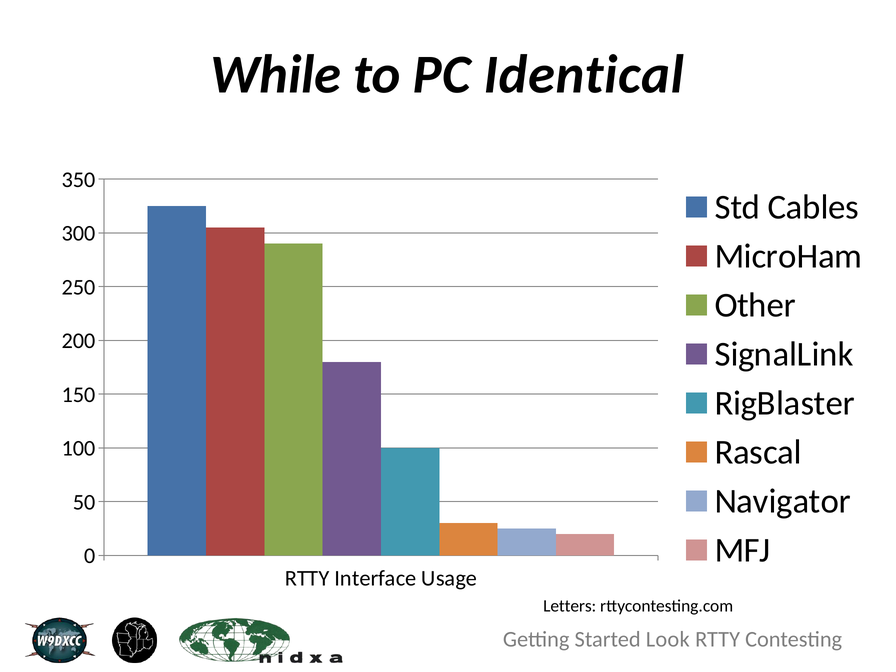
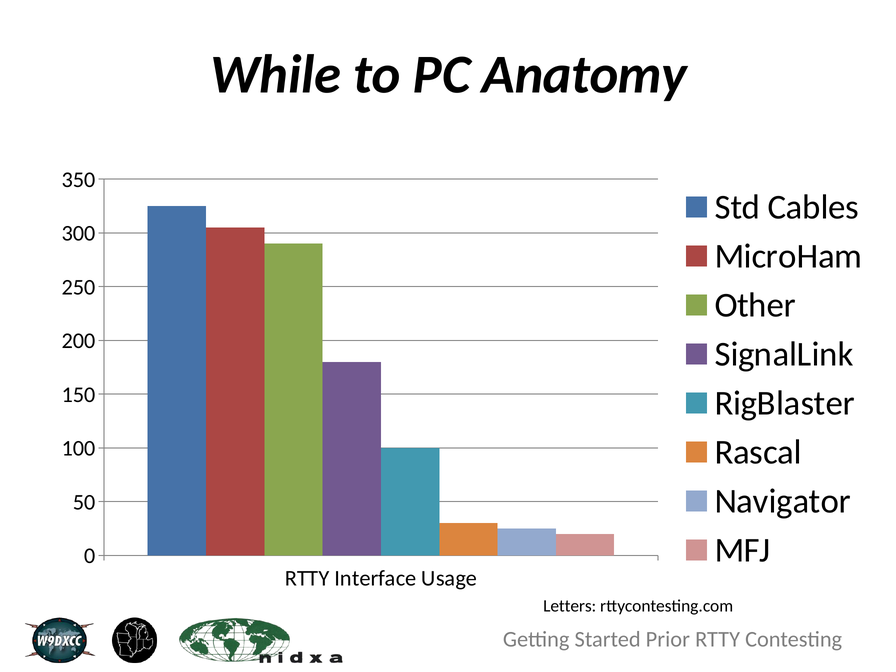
Identical: Identical -> Anatomy
Look: Look -> Prior
